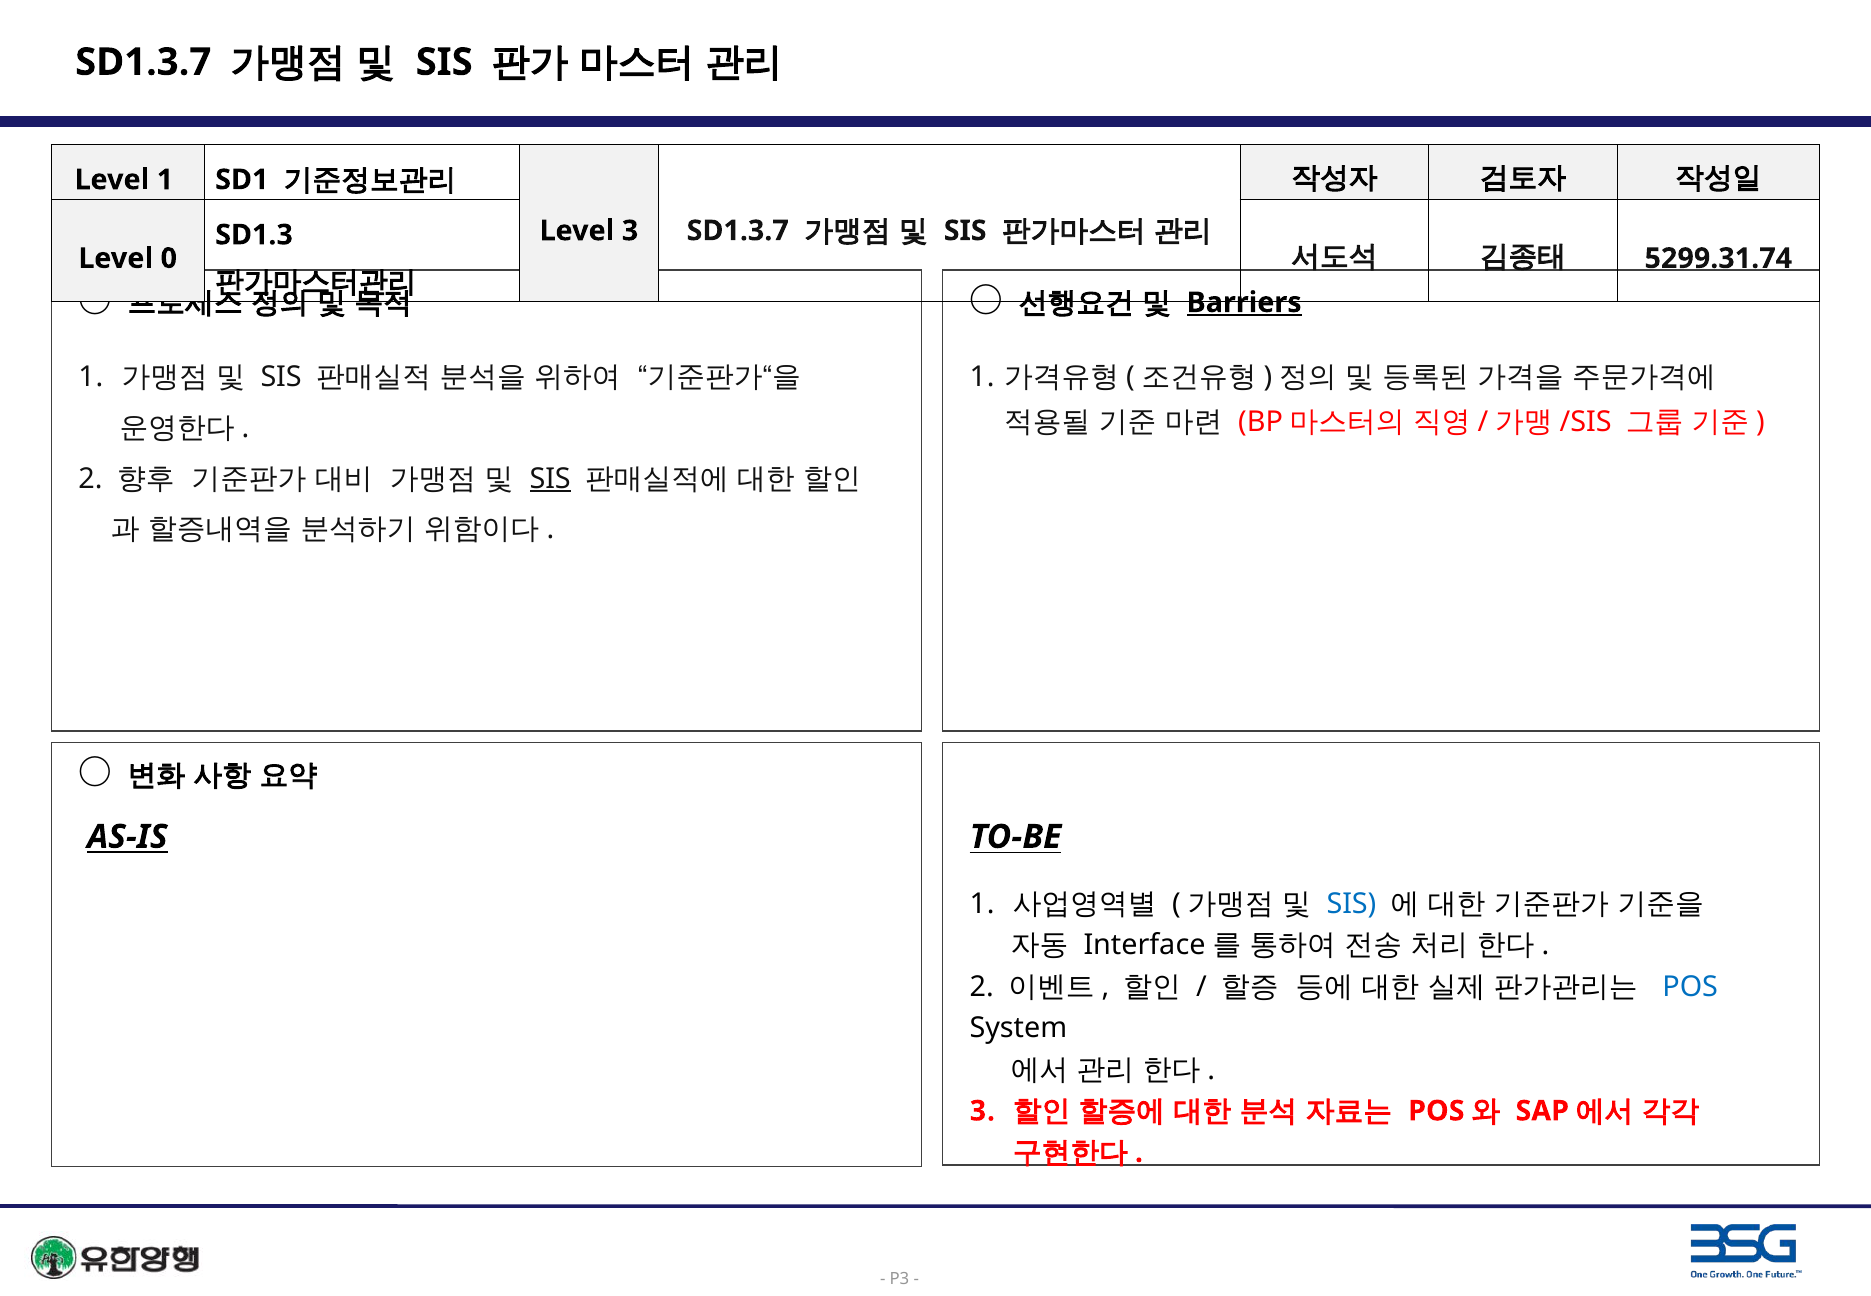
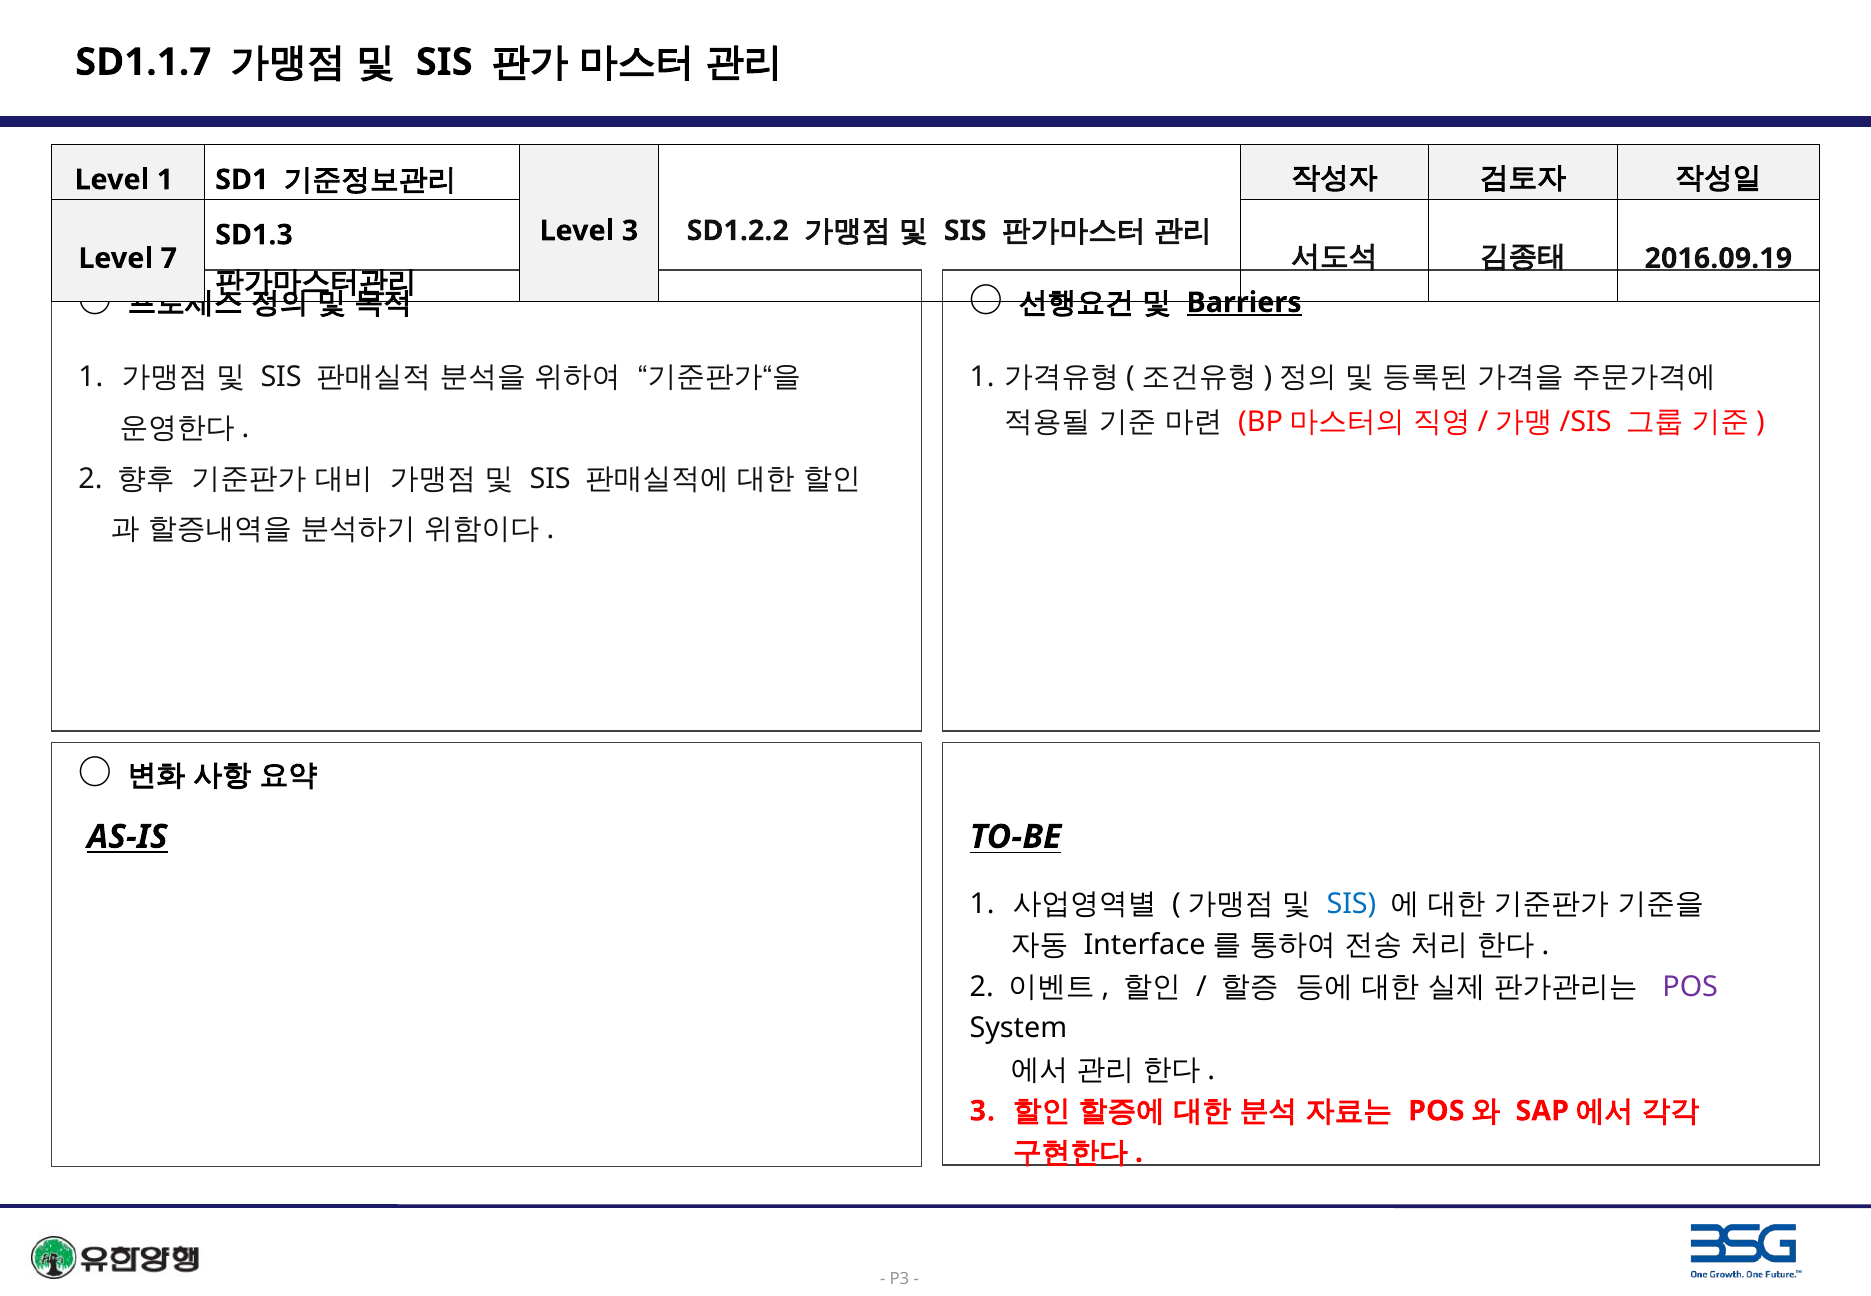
SD1.3.7 at (143, 62): SD1.3.7 -> SD1.1.7
3 SD1.3.7: SD1.3.7 -> SD1.2.2
5299.31.74: 5299.31.74 -> 2016.09.19
0: 0 -> 7
SIS at (550, 478) underline: present -> none
POS at (1690, 986) colour: blue -> purple
